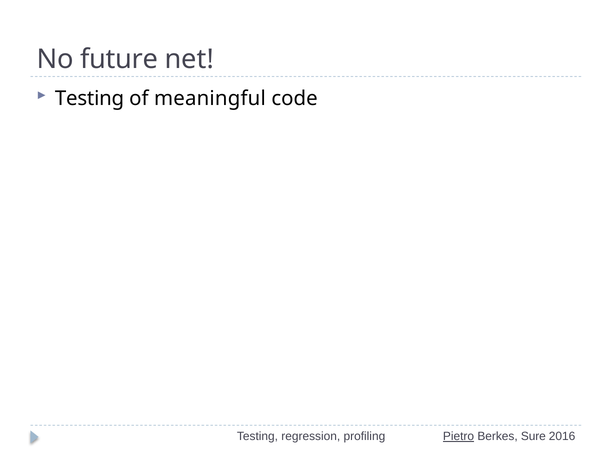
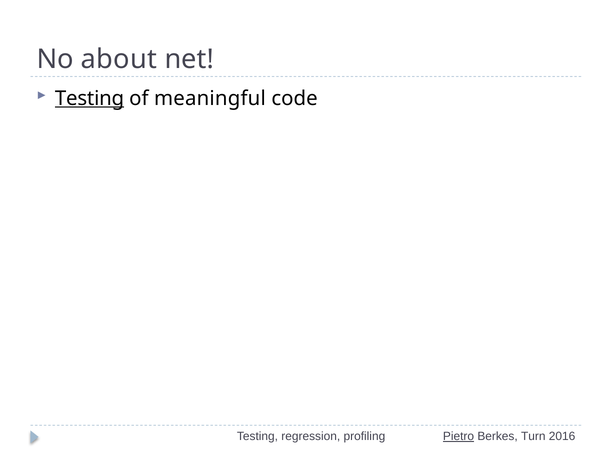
future: future -> about
Testing at (90, 98) underline: none -> present
Sure: Sure -> Turn
